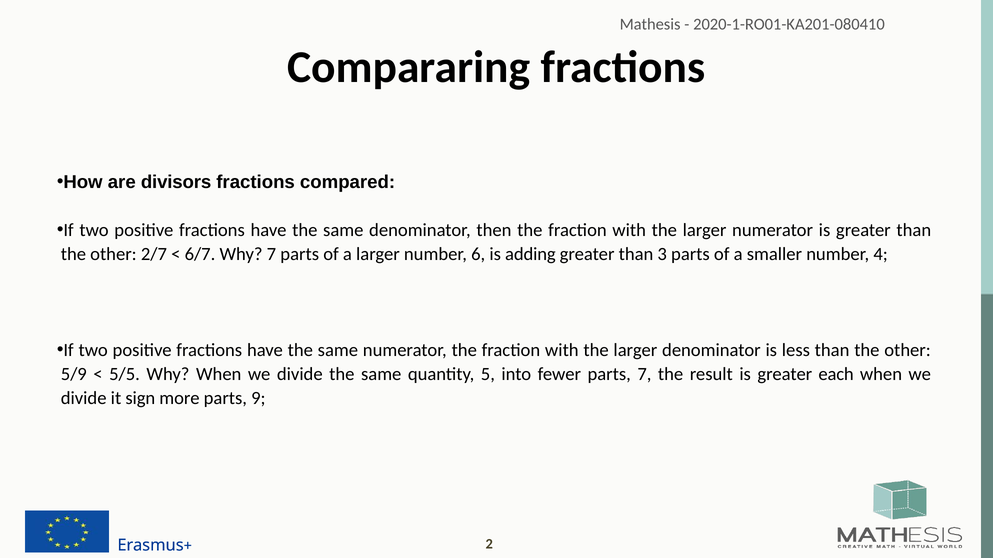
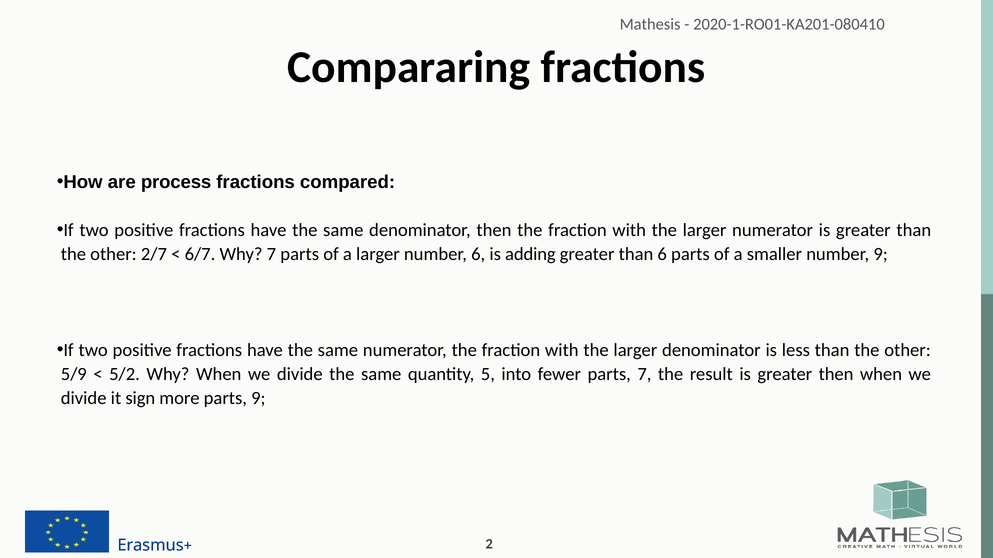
divisors: divisors -> process
than 3: 3 -> 6
number 4: 4 -> 9
5/5: 5/5 -> 5/2
greater each: each -> then
